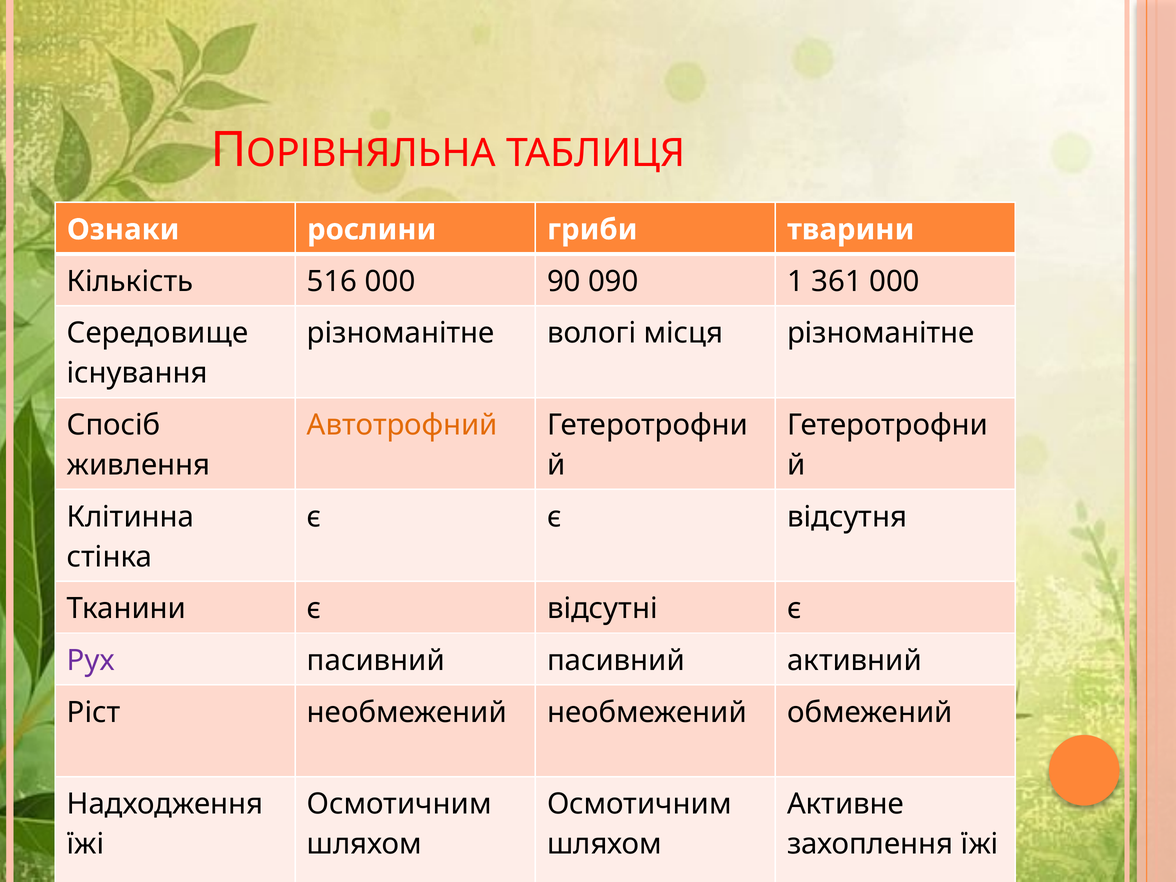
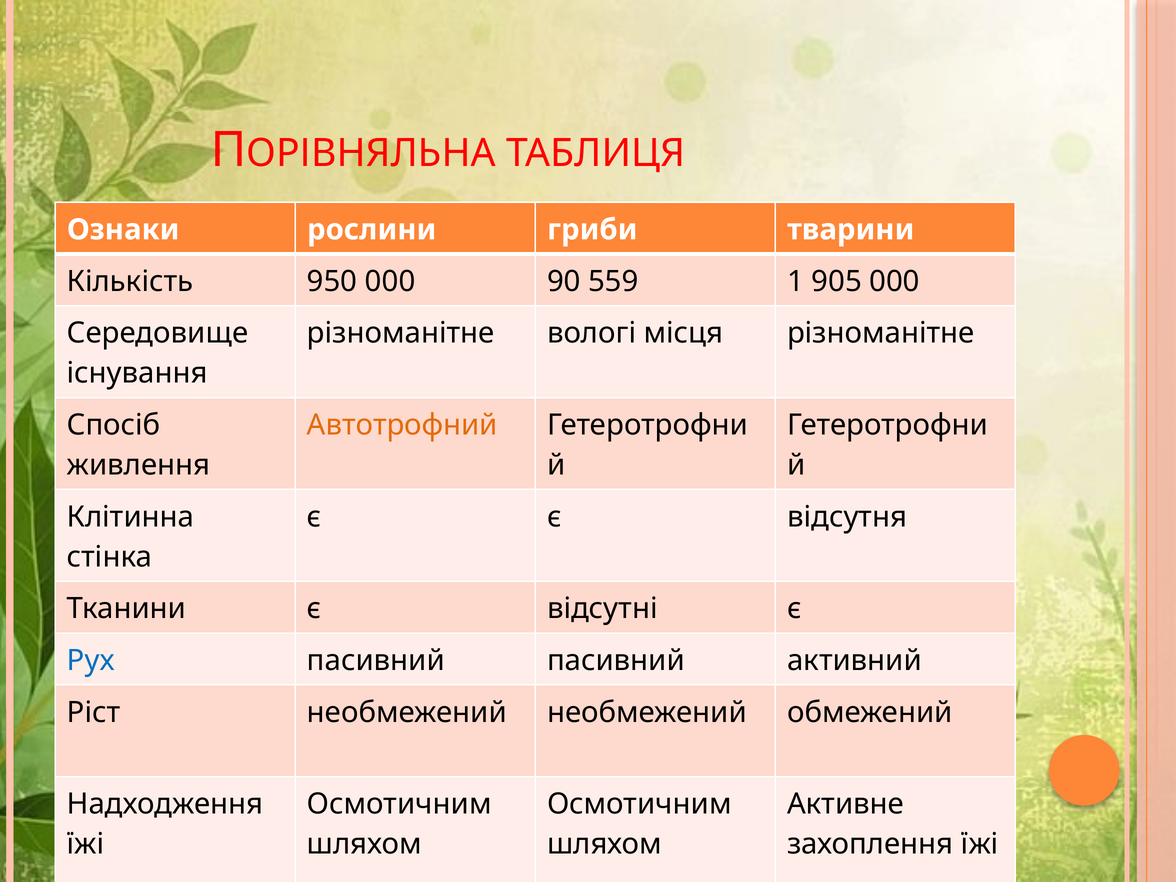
516: 516 -> 950
090: 090 -> 559
361: 361 -> 905
Рух colour: purple -> blue
